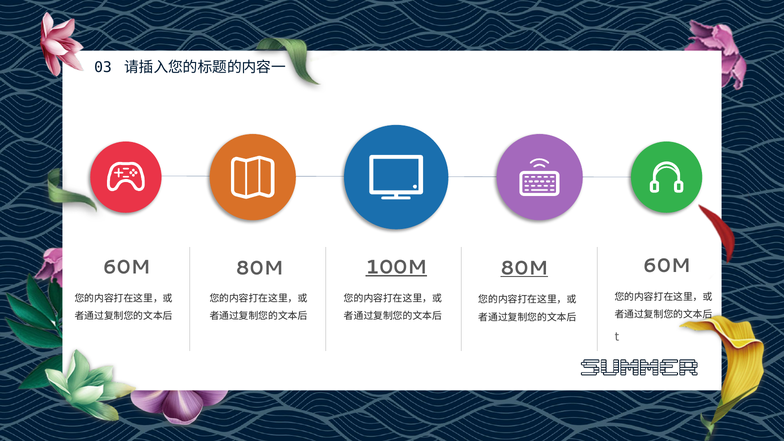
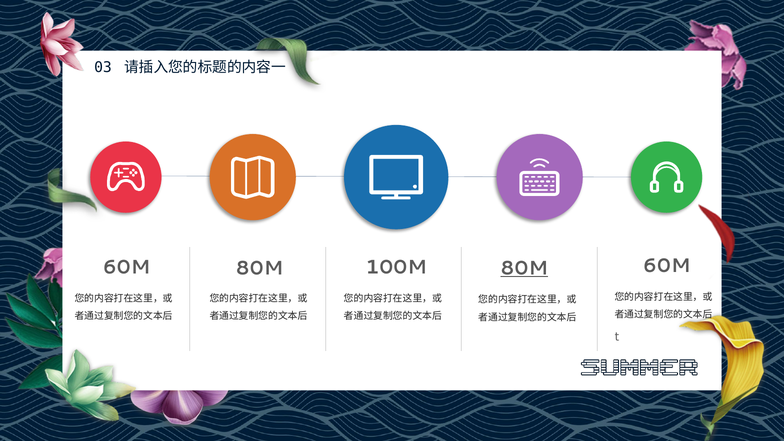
100M underline: present -> none
